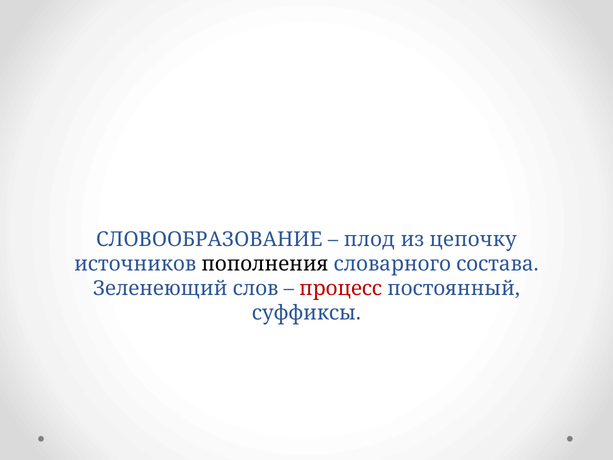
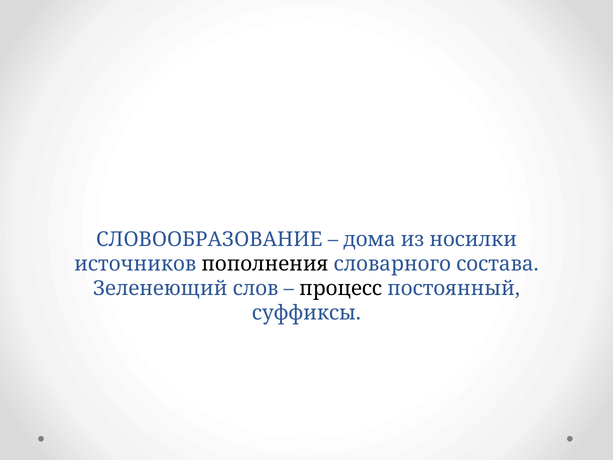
плод: плод -> дома
цепочку: цепочку -> носилки
процесс colour: red -> black
